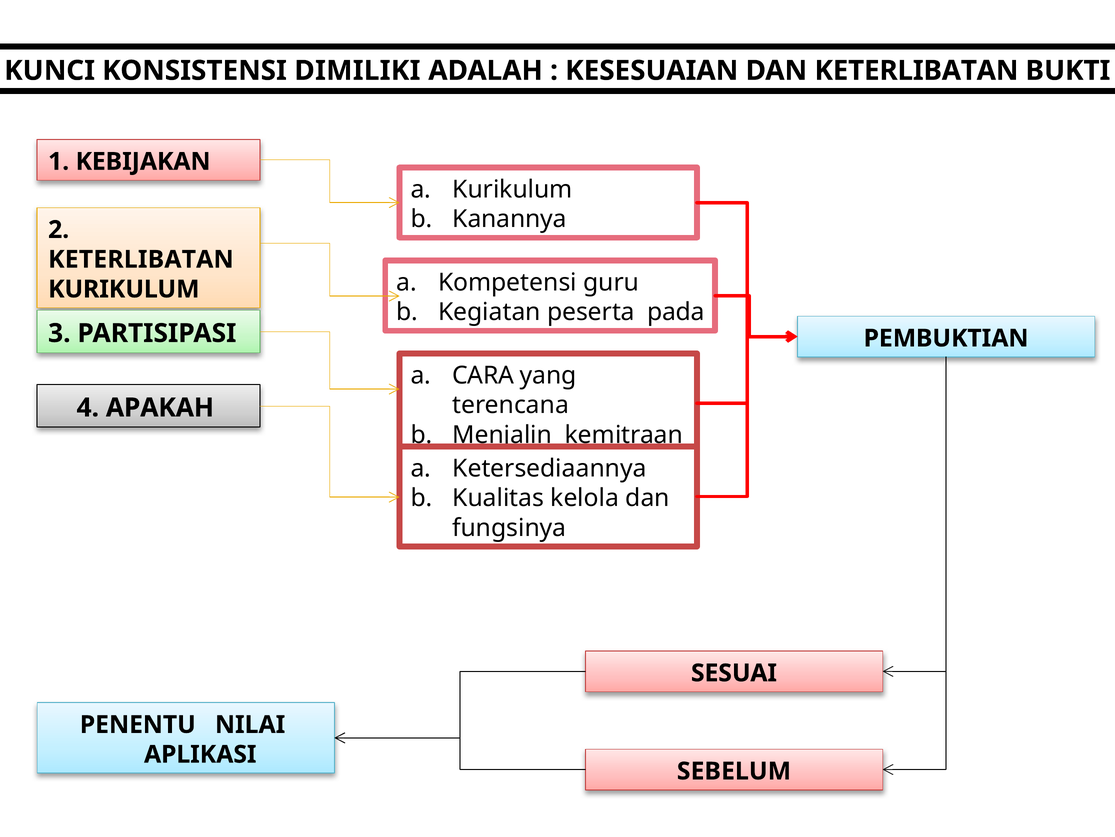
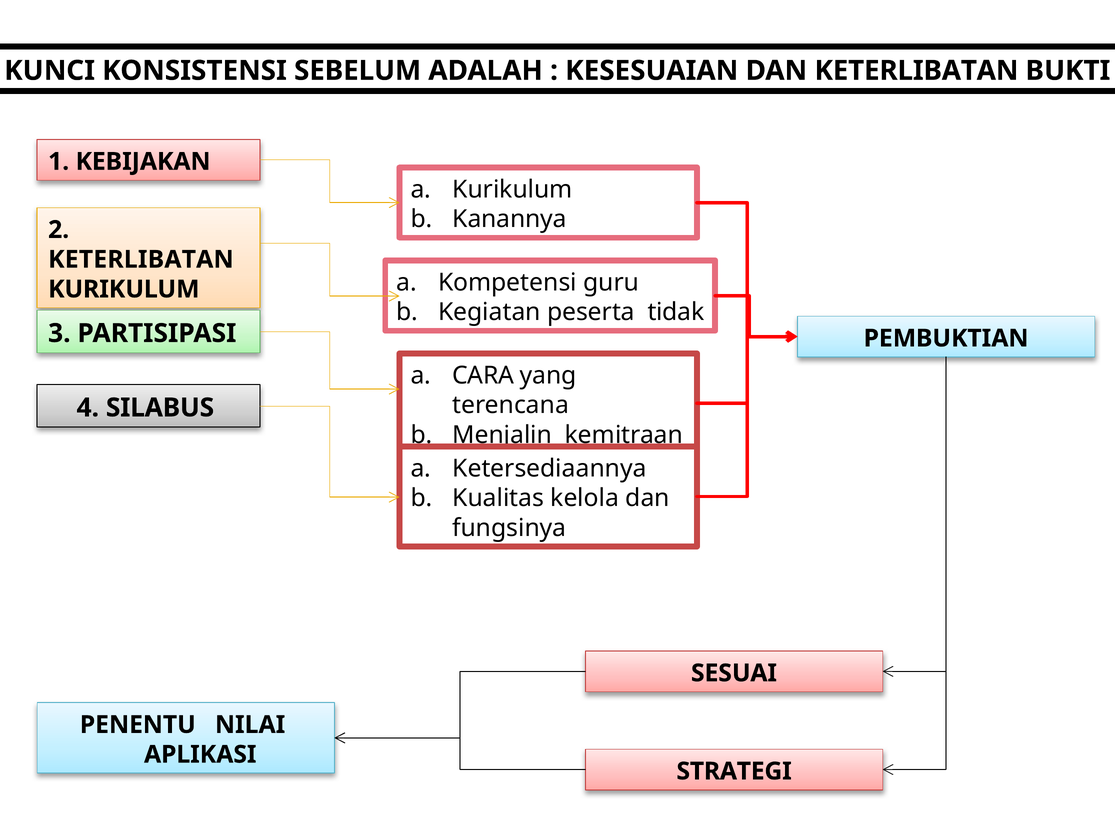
DIMILIKI: DIMILIKI -> SEBELUM
pada: pada -> tidak
APAKAH: APAKAH -> SILABUS
SEBELUM: SEBELUM -> STRATEGI
